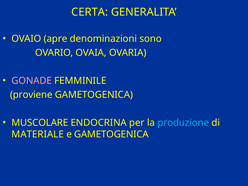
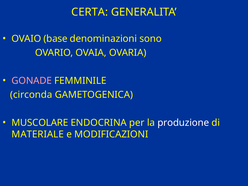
apre: apre -> base
proviene: proviene -> circonda
produzione colour: light blue -> white
e GAMETOGENICA: GAMETOGENICA -> MODIFICAZIONI
